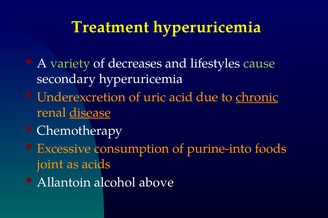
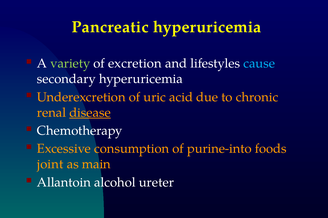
Treatment: Treatment -> Pancreatic
decreases: decreases -> excretion
cause colour: light green -> light blue
chronic underline: present -> none
acids: acids -> main
above: above -> ureter
